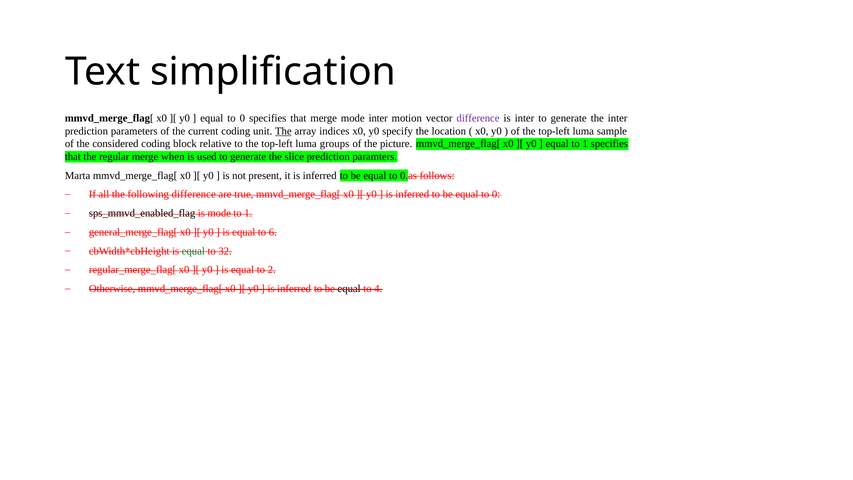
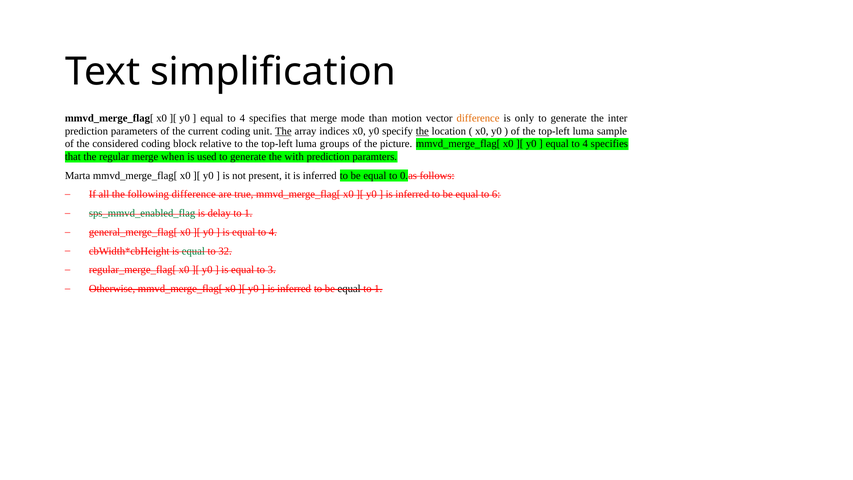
0 at (242, 118): 0 -> 4
mode inter: inter -> than
difference at (478, 118) colour: purple -> orange
is inter: inter -> only
the at (422, 131) underline: none -> present
1 at (585, 144): 1 -> 4
slice: slice -> with
be equal to 0: 0 -> 6
sps_mmvd_enabled_flag colour: black -> green
is mode: mode -> delay
is equal to 6: 6 -> 4
2: 2 -> 3
4 at (378, 289): 4 -> 1
